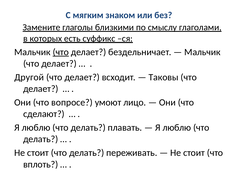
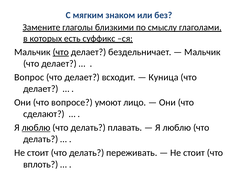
Другой: Другой -> Вопрос
Таковы: Таковы -> Куница
люблю at (36, 127) underline: none -> present
